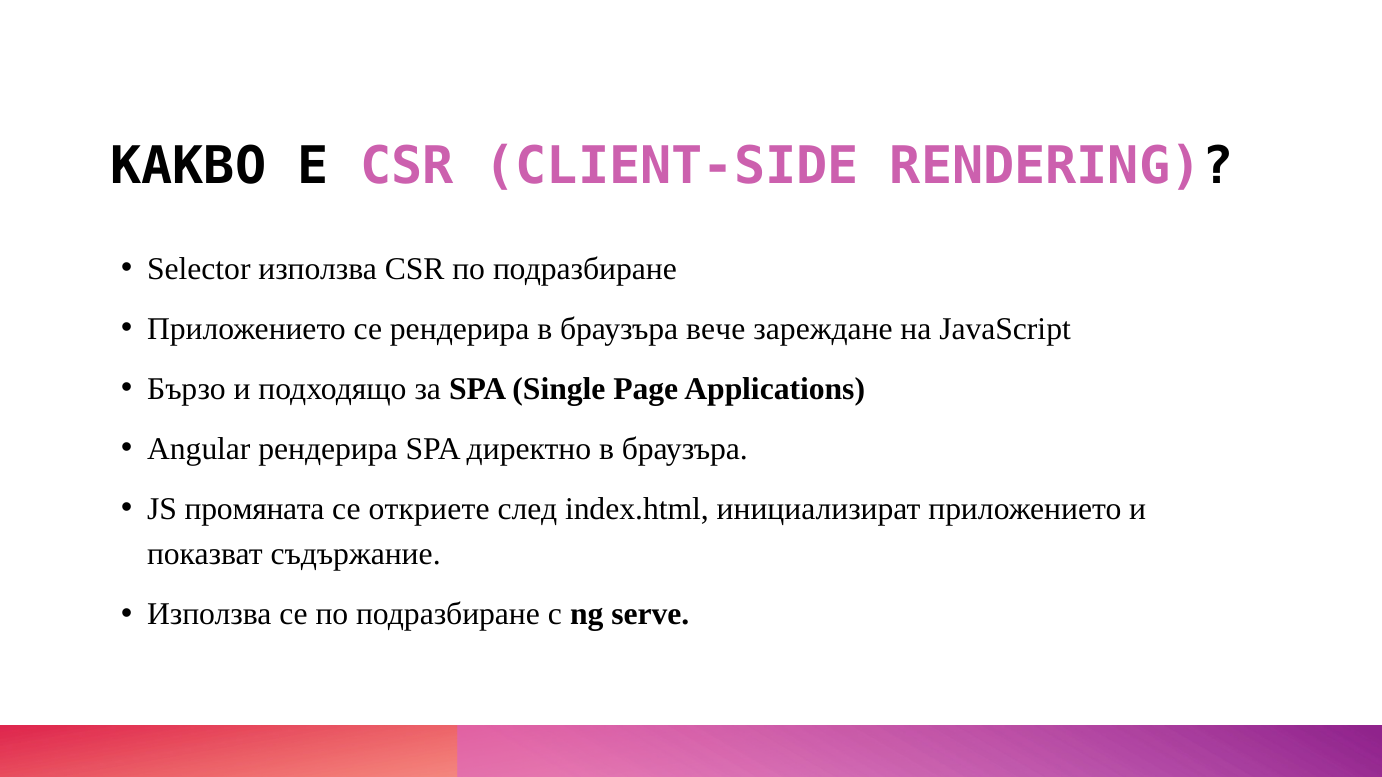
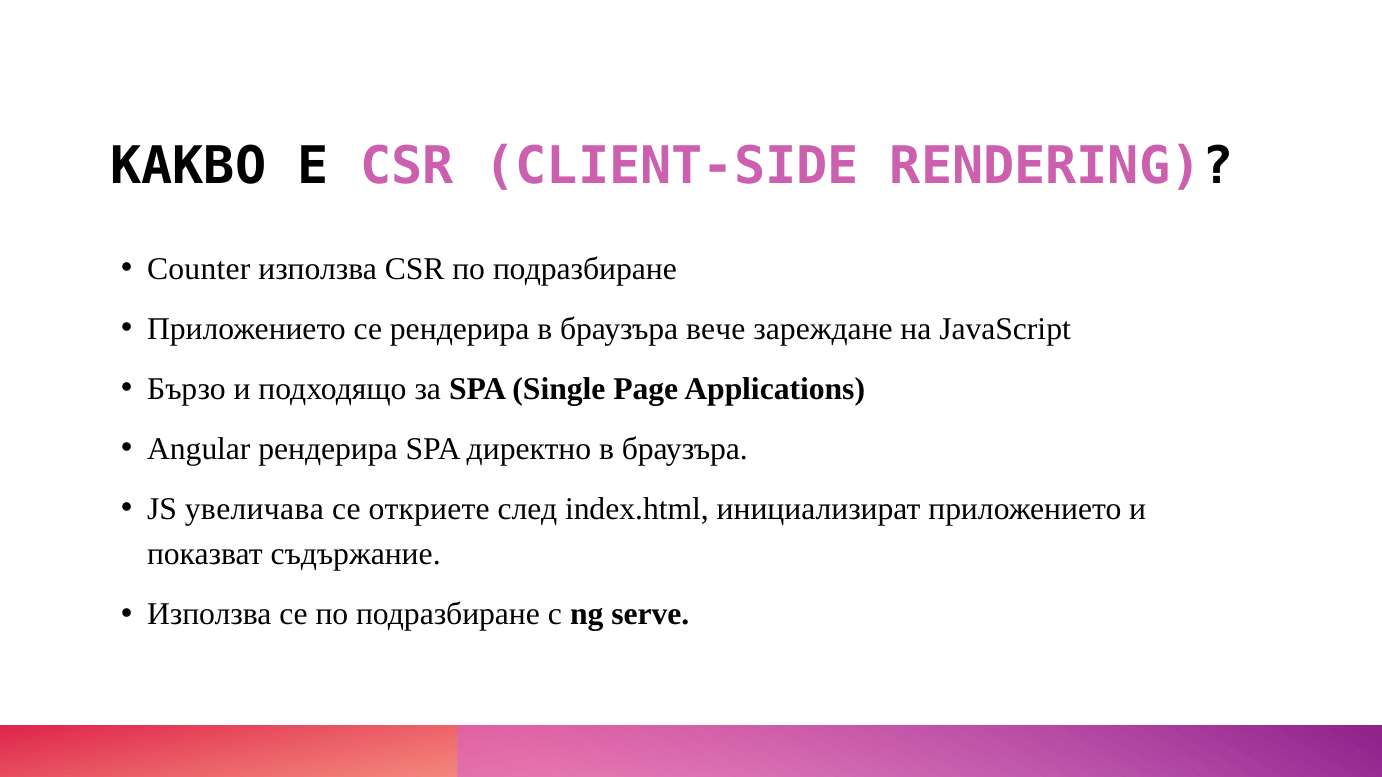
Selector: Selector -> Counter
промяната: промяната -> увеличава
